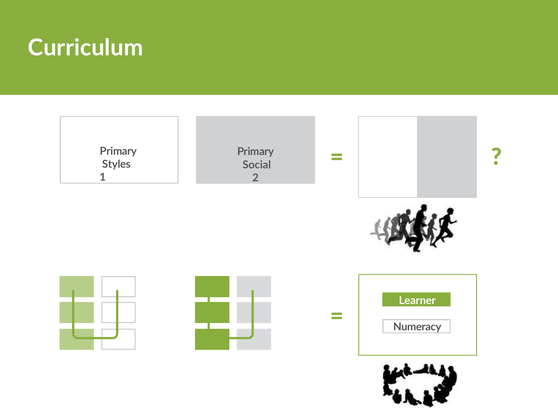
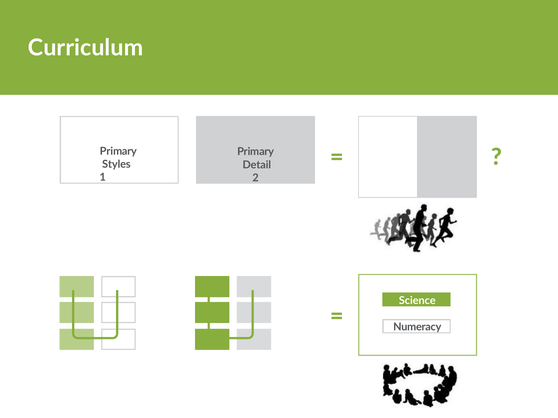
Social: Social -> Detail
Learner: Learner -> Science
